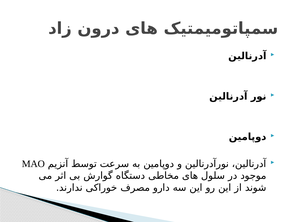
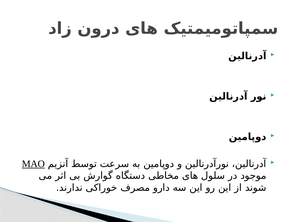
MAO underline: none -> present
